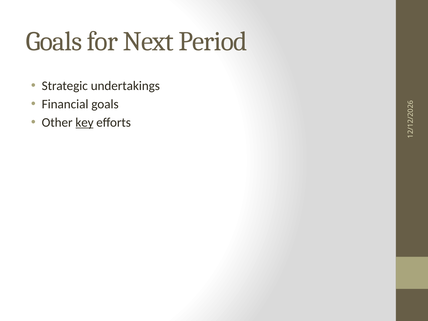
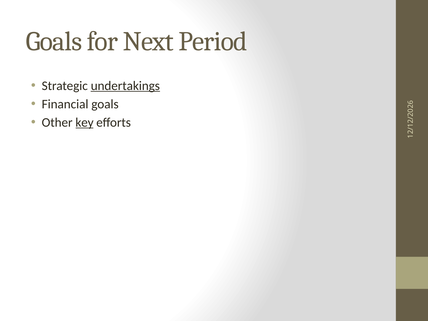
undertakings underline: none -> present
